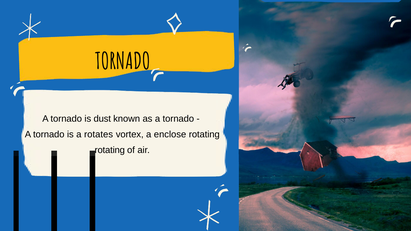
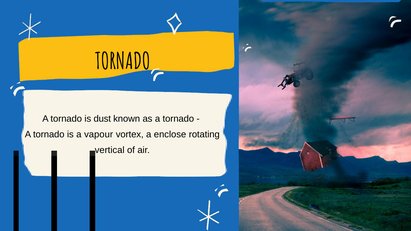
rotates: rotates -> vapour
rotating at (110, 150): rotating -> vertical
